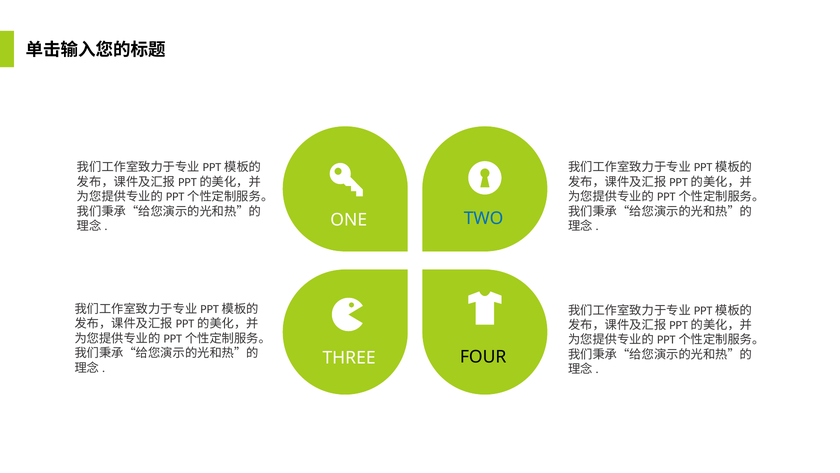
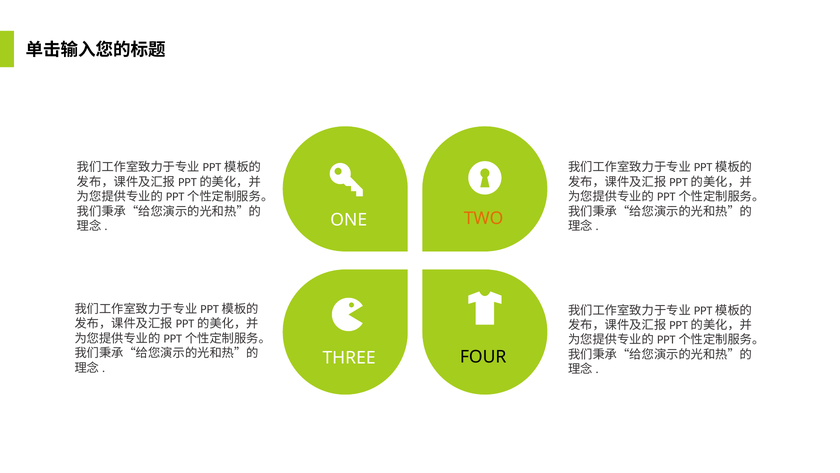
TWO colour: blue -> orange
